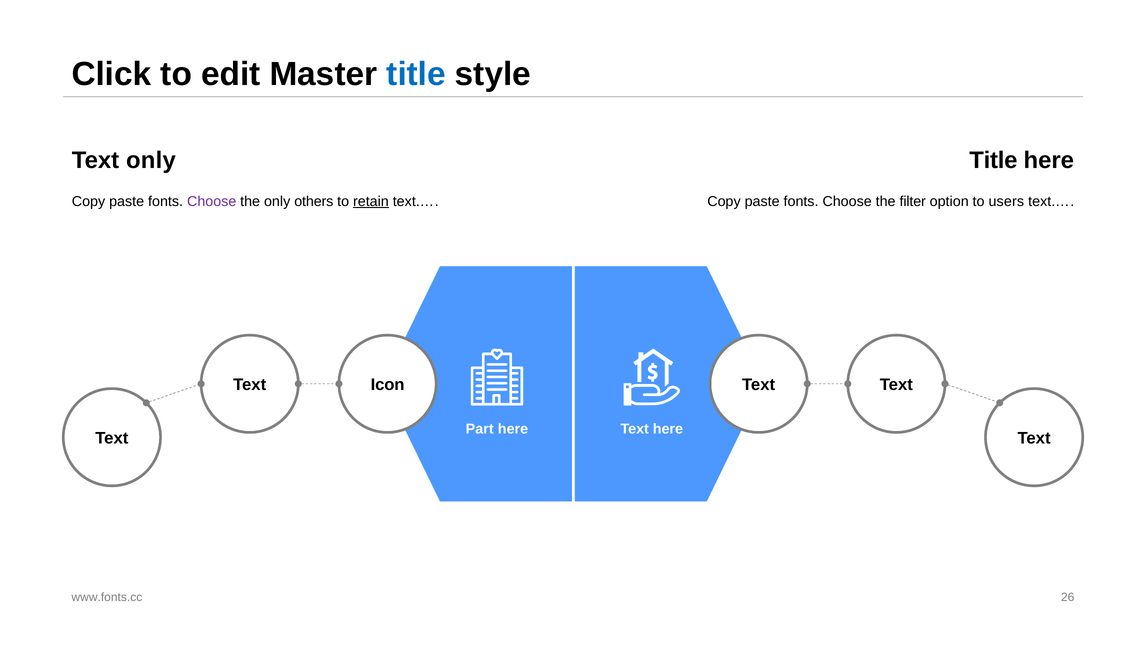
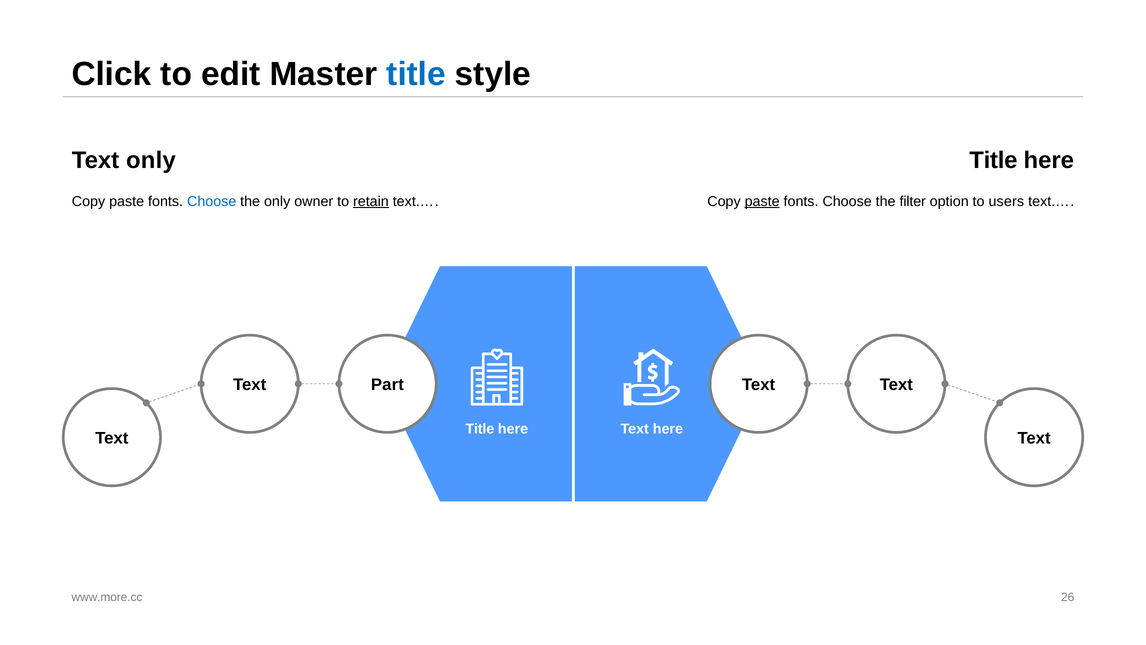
Choose at (212, 201) colour: purple -> blue
others: others -> owner
paste at (762, 201) underline: none -> present
Icon: Icon -> Part
Part at (480, 429): Part -> Title
www.fonts.cc: www.fonts.cc -> www.more.cc
